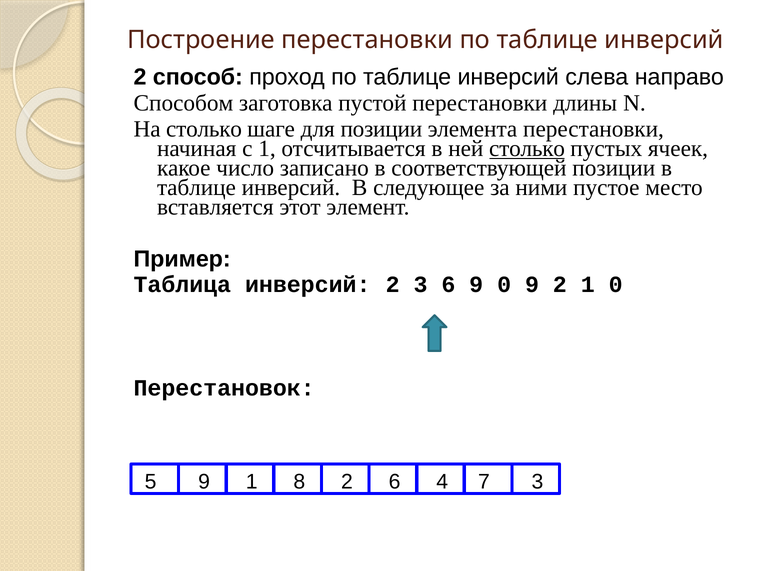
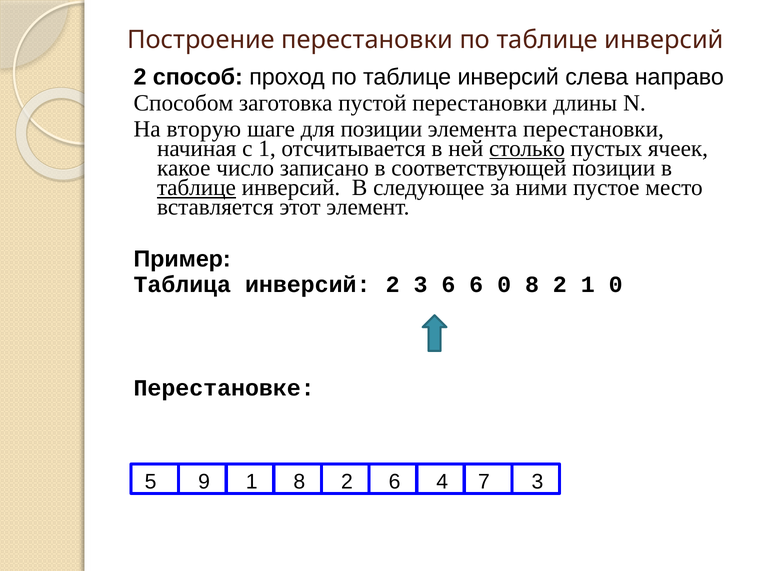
На столько: столько -> вторую
таблице at (197, 188) underline: none -> present
6 9: 9 -> 6
0 9: 9 -> 8
Перестановок: Перестановок -> Перестановке
